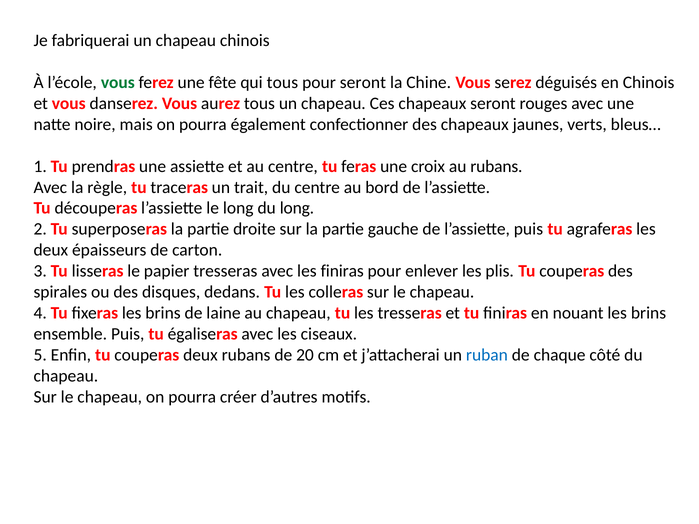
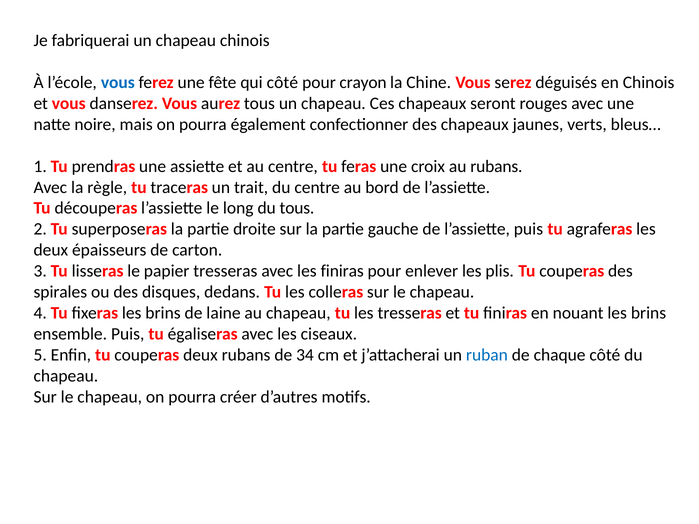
vous at (118, 82) colour: green -> blue
qui tous: tous -> côté
pour seront: seront -> crayon
du long: long -> tous
20: 20 -> 34
